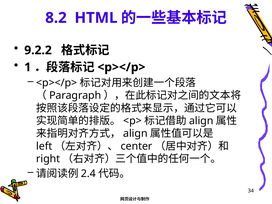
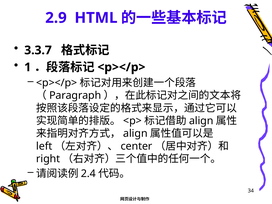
8.2: 8.2 -> 2.9
9.2.2: 9.2.2 -> 3.3.7
